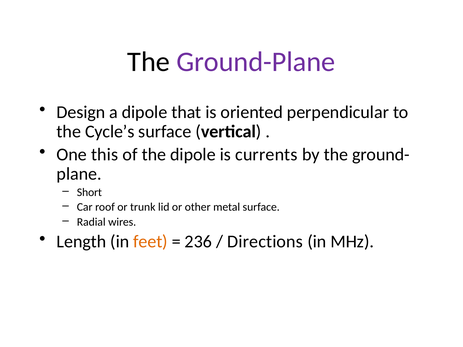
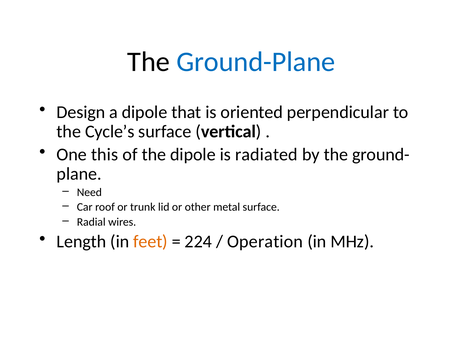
Ground-Plane colour: purple -> blue
currents: currents -> radiated
Short: Short -> Need
236: 236 -> 224
Directions: Directions -> Operation
